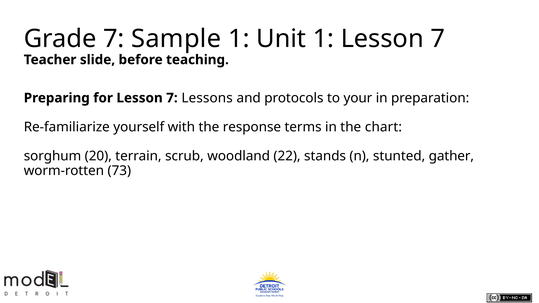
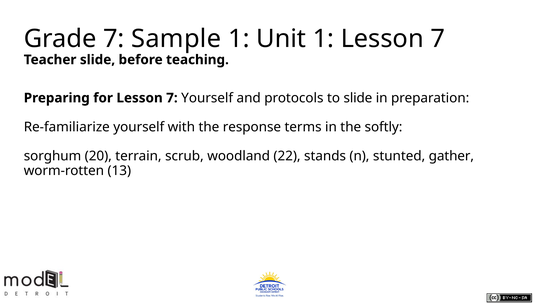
7 Lessons: Lessons -> Yourself
to your: your -> slide
chart: chart -> softly
73: 73 -> 13
